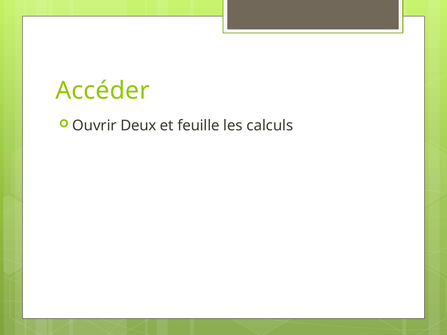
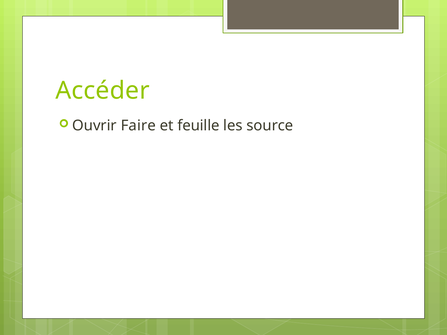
Deux: Deux -> Faire
calculs: calculs -> source
